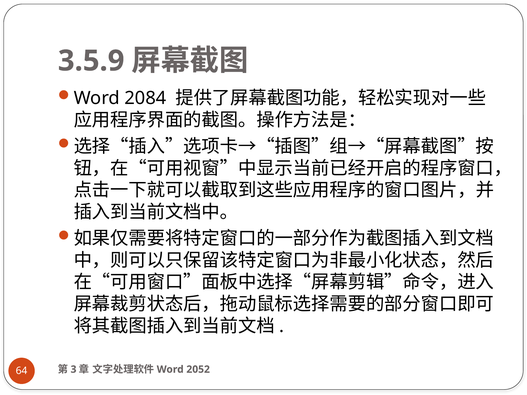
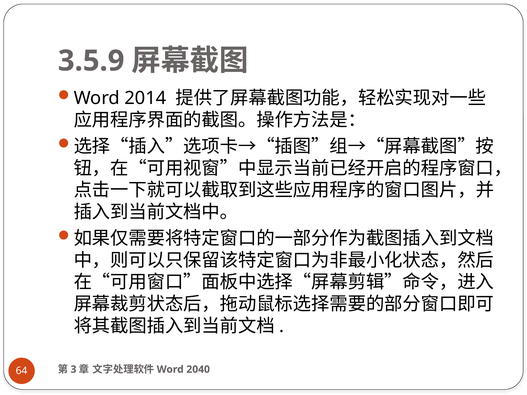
2084: 2084 -> 2014
2052: 2052 -> 2040
